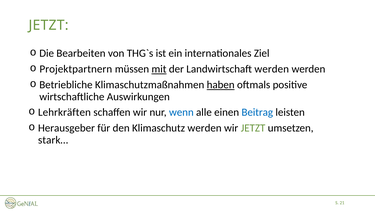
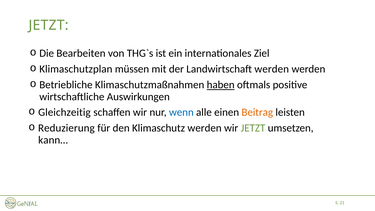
Projektpartnern: Projektpartnern -> Klimaschutzplan
mit underline: present -> none
Lehrkräften: Lehrkräften -> Gleichzeitig
Beitrag colour: blue -> orange
Herausgeber: Herausgeber -> Reduzierung
stark…: stark… -> kann…
